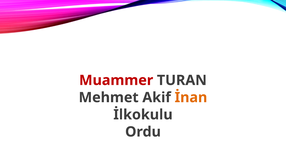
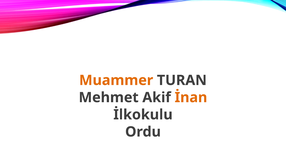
Muammer colour: red -> orange
